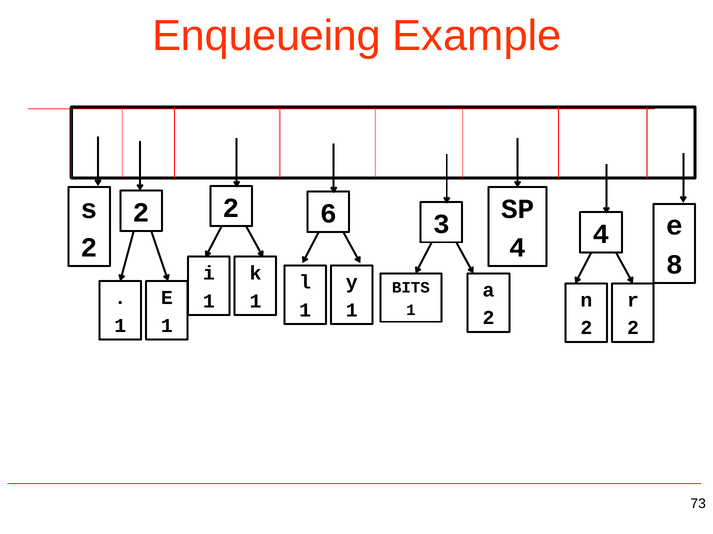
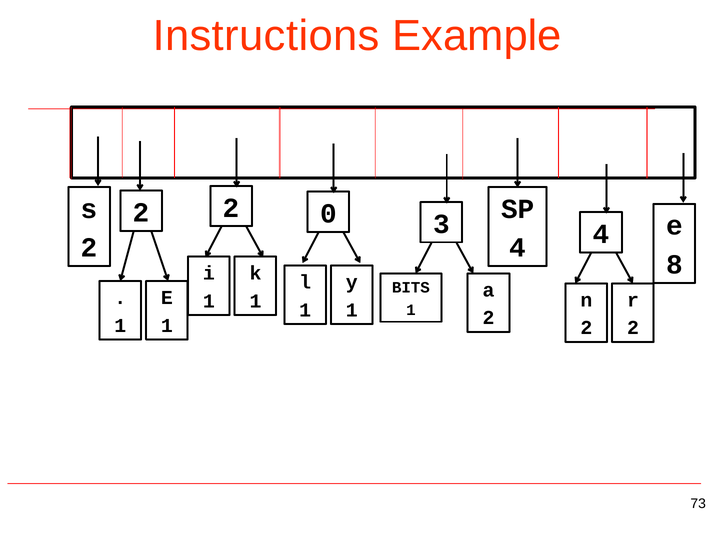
Enqueueing: Enqueueing -> Instructions
6: 6 -> 0
